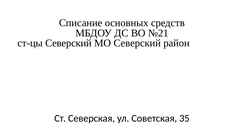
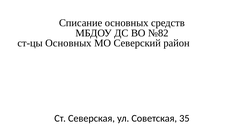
№21: №21 -> №82
ст-цы Северский: Северский -> Основных
